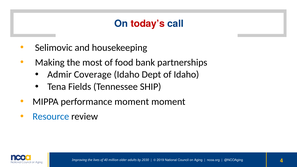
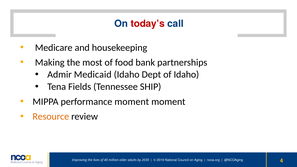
Selimovic: Selimovic -> Medicare
Coverage: Coverage -> Medicaid
Resource colour: blue -> orange
